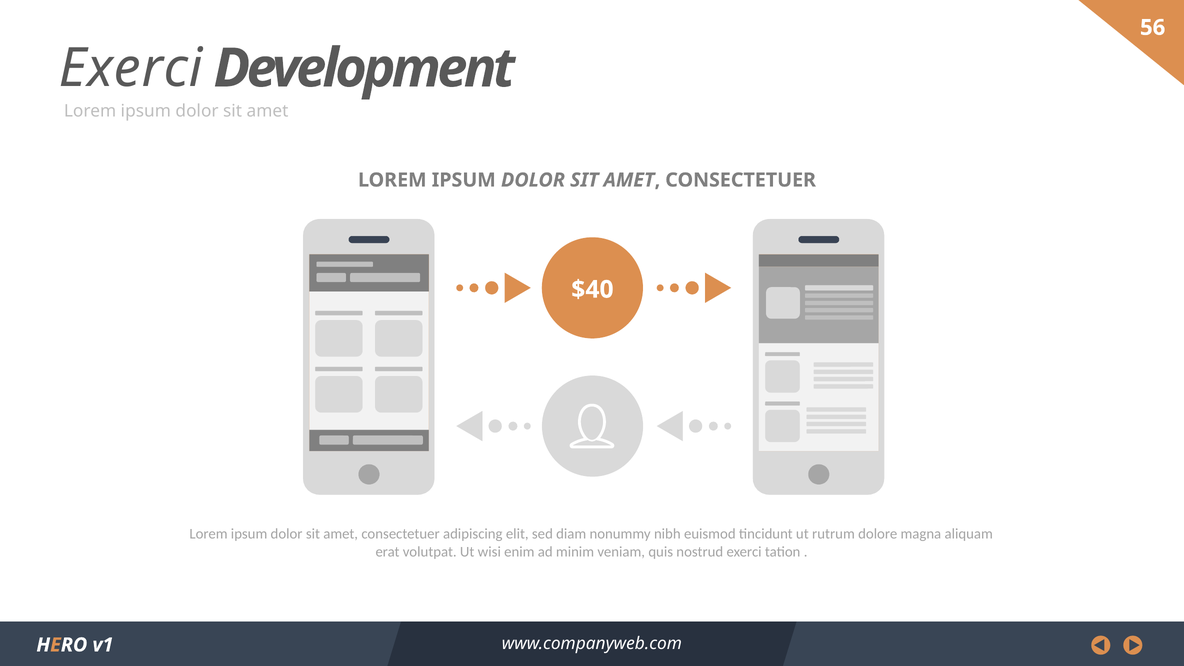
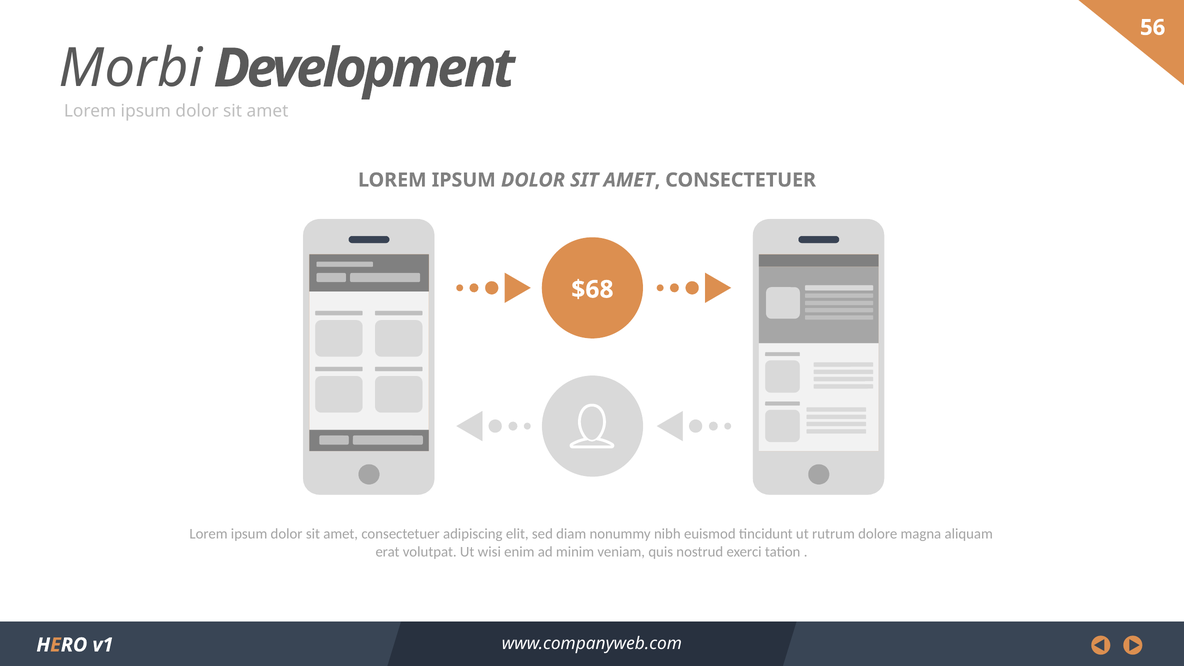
Exerci at (131, 69): Exerci -> Morbi
$40: $40 -> $68
